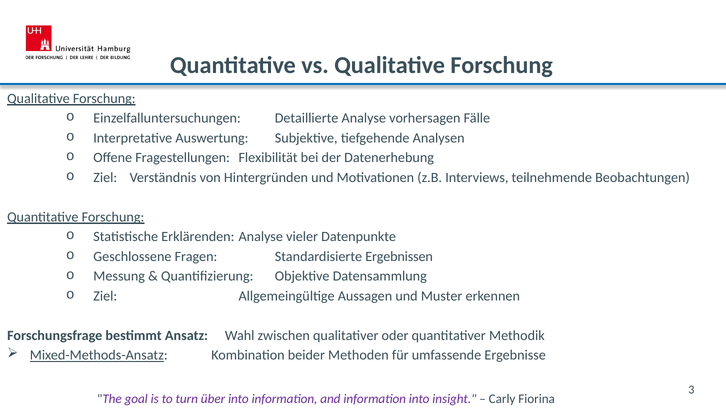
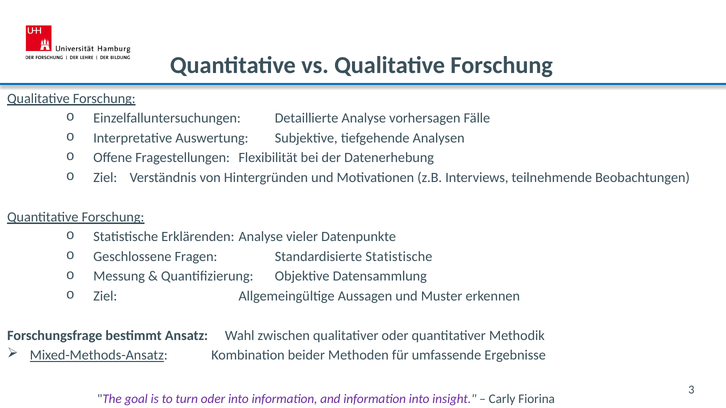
Standardisierte Ergebnissen: Ergebnissen -> Statistische
turn über: über -> oder
